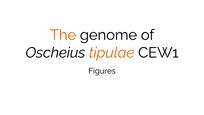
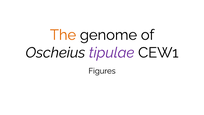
tipulae colour: orange -> purple
